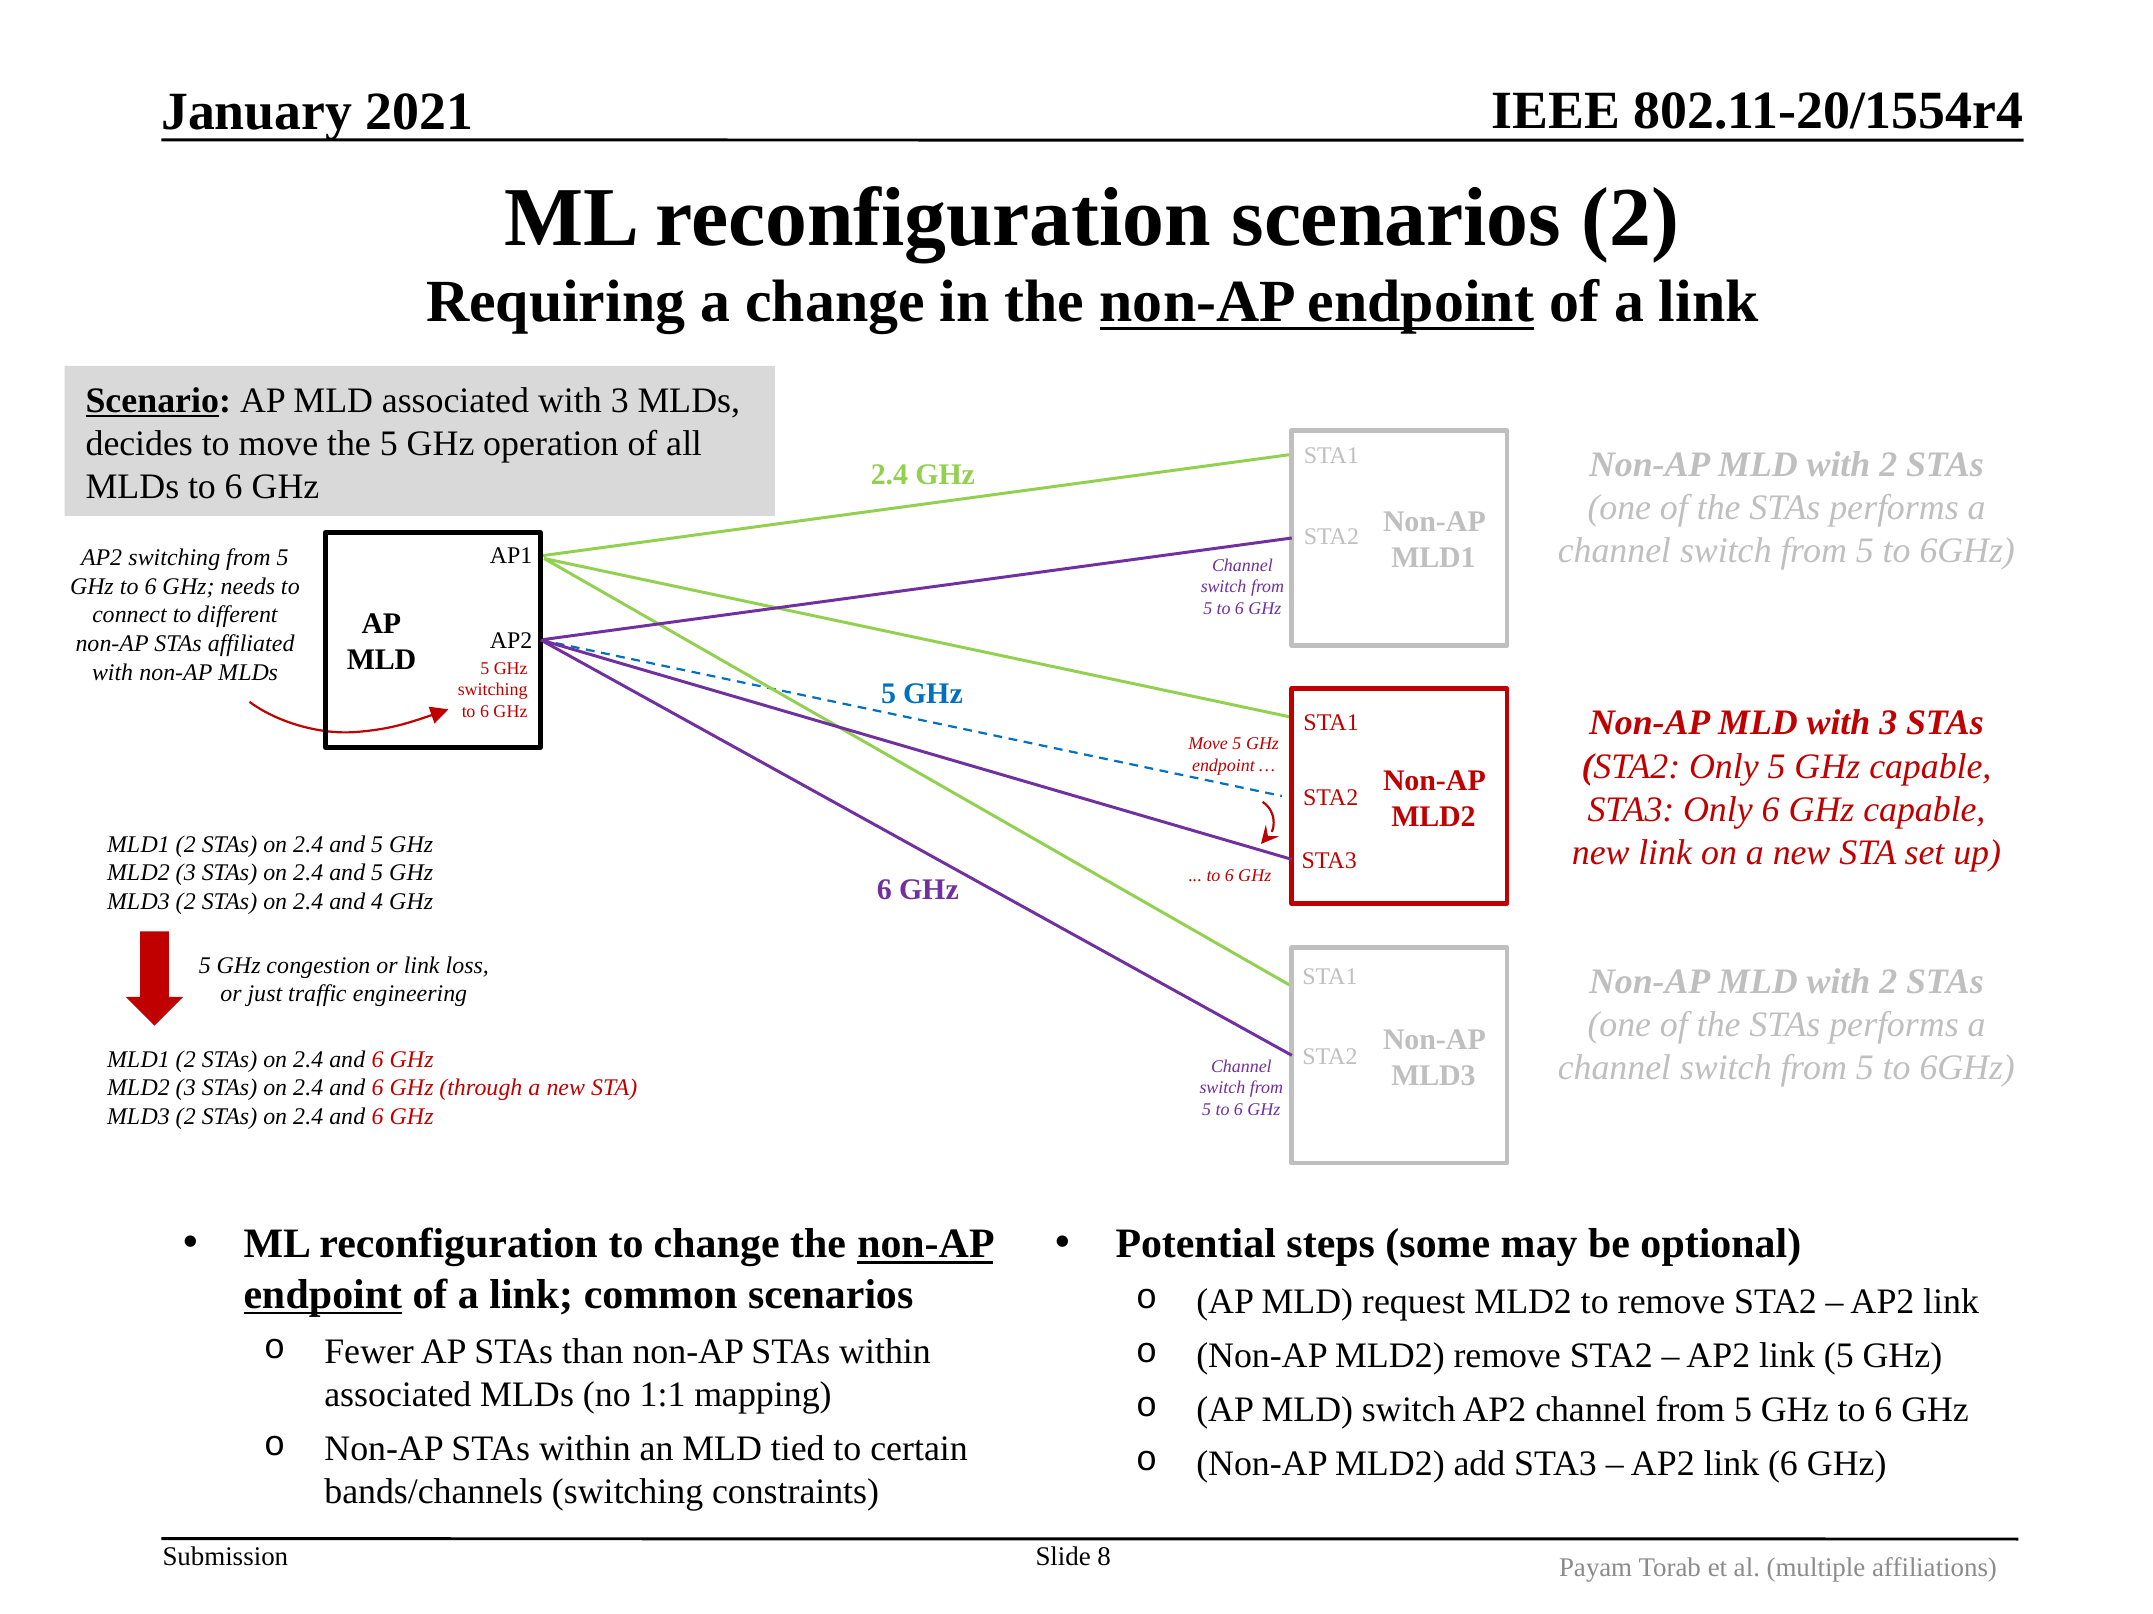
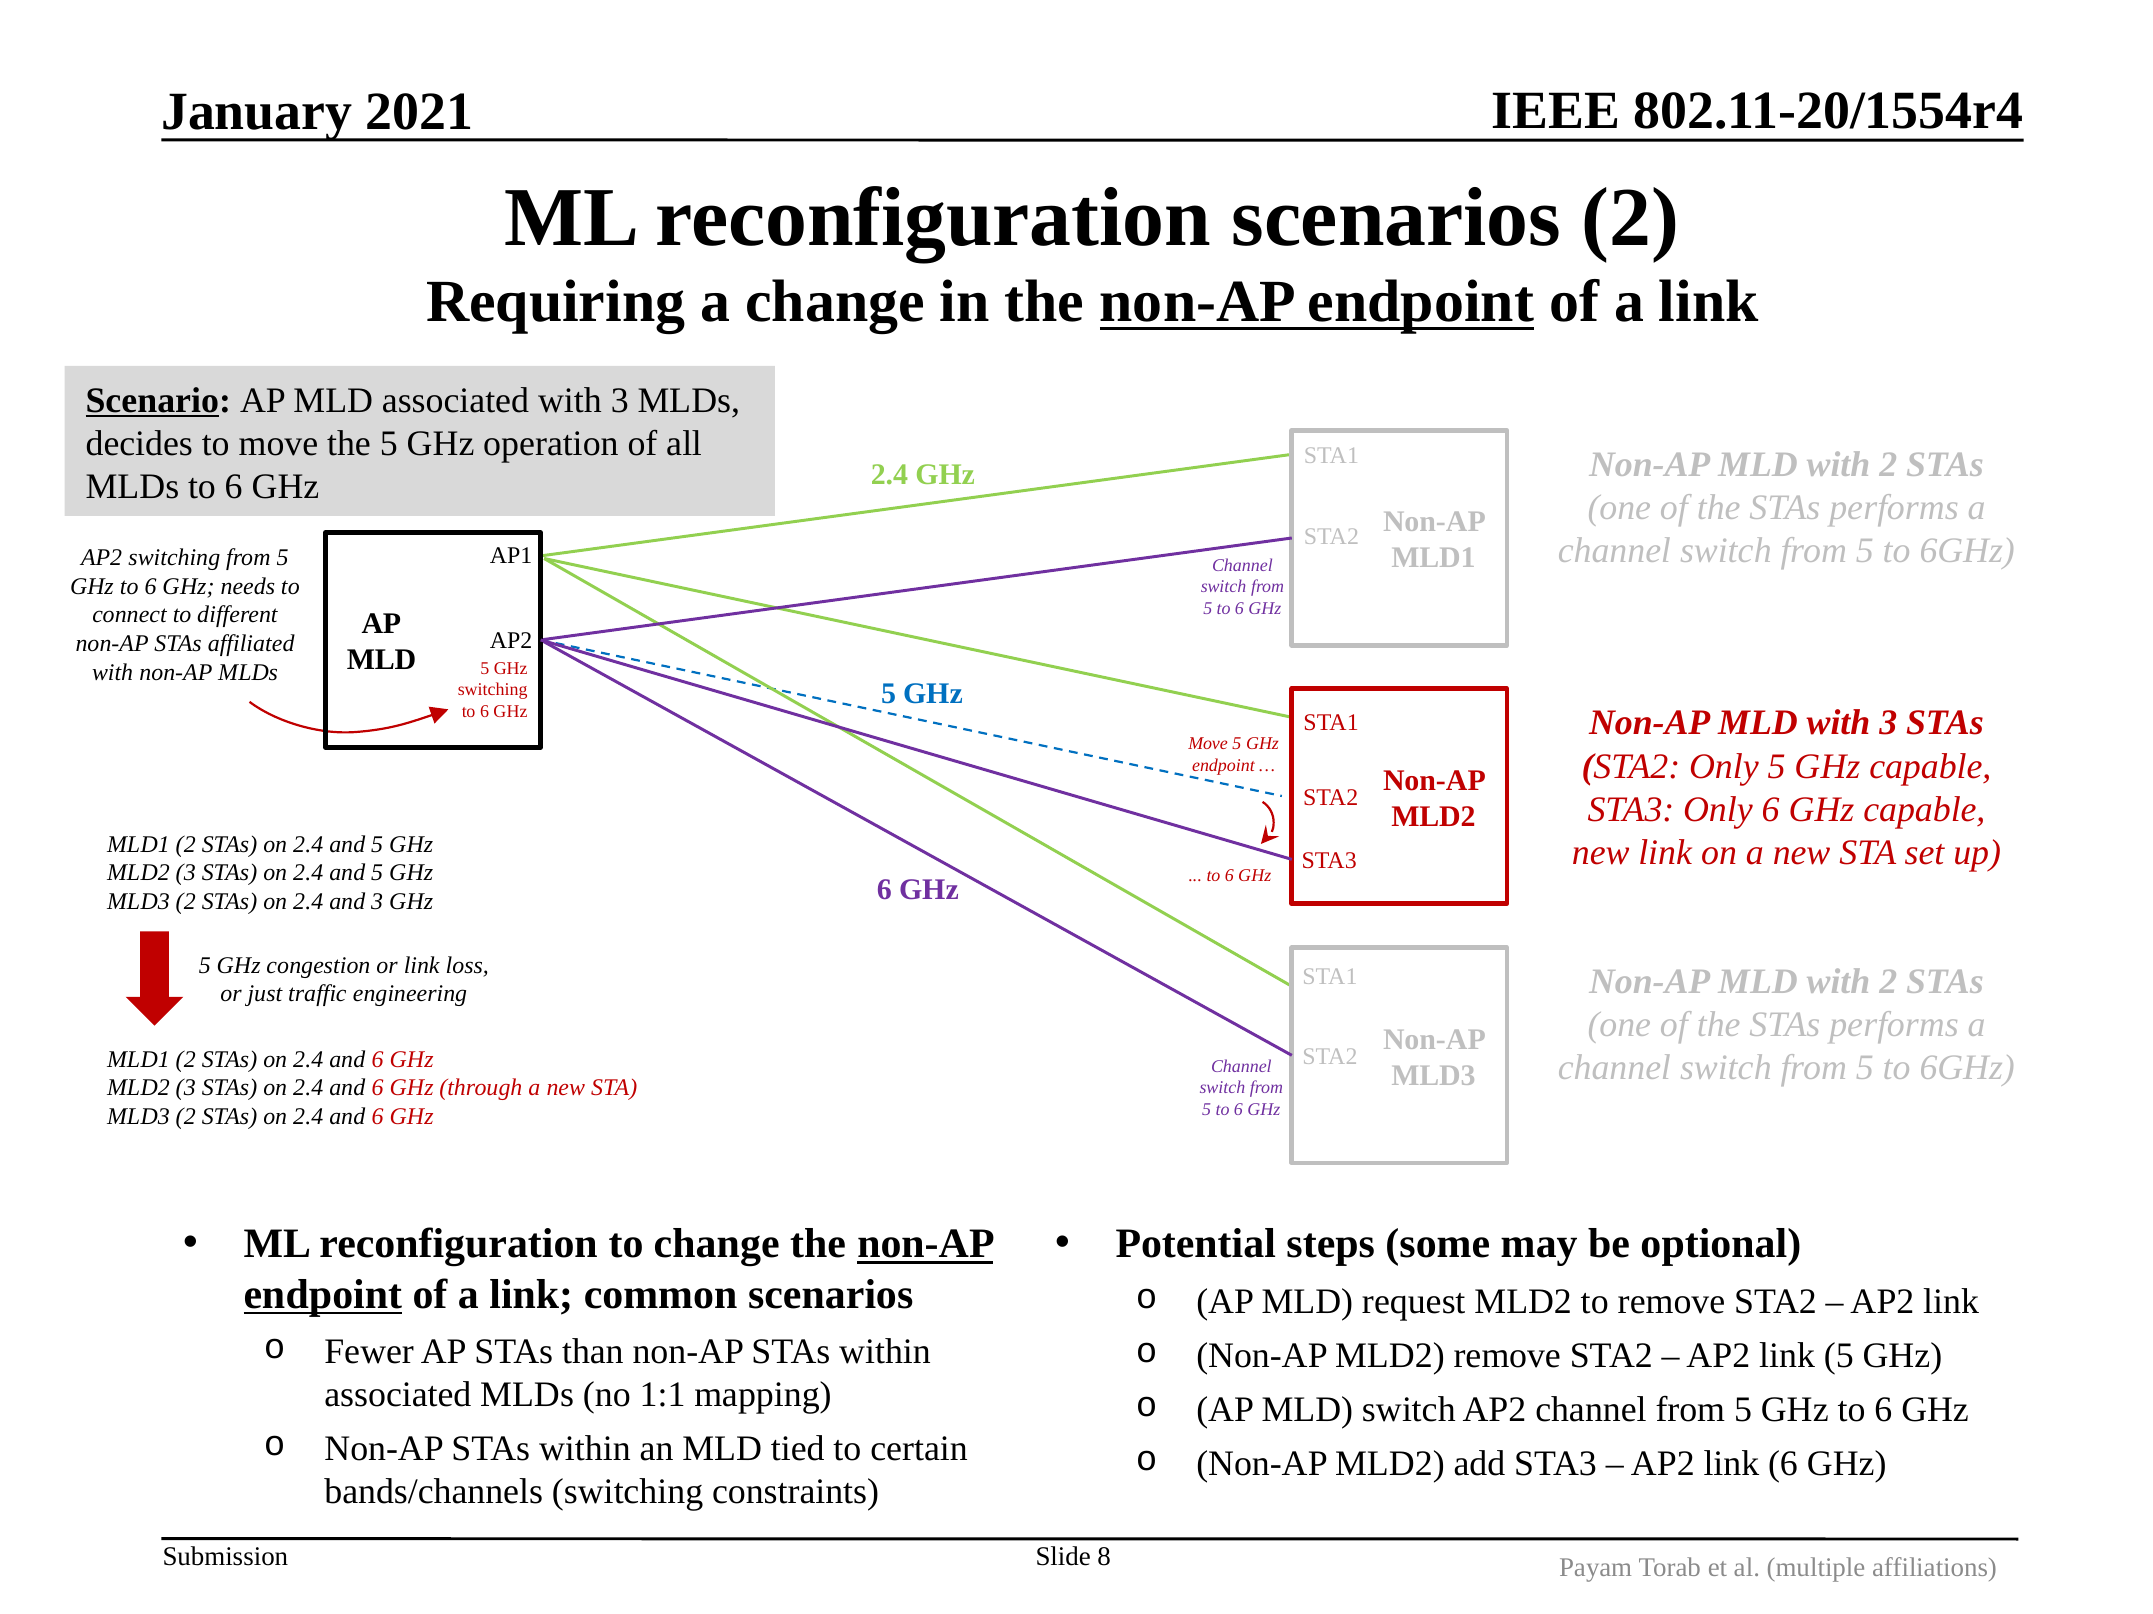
and 4: 4 -> 3
